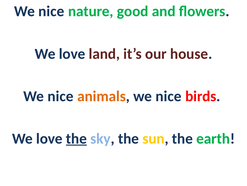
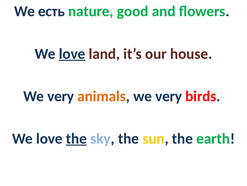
nice at (51, 11): nice -> есть
love at (72, 54) underline: none -> present
nice at (60, 96): nice -> very
animals we nice: nice -> very
